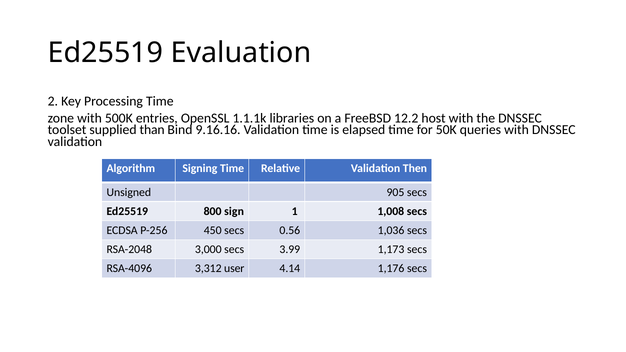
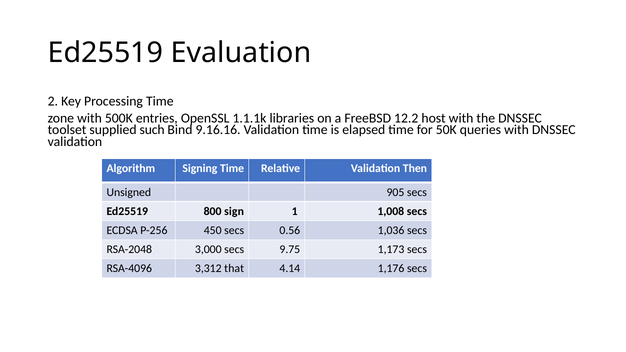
than: than -> such
3.99: 3.99 -> 9.75
user: user -> that
